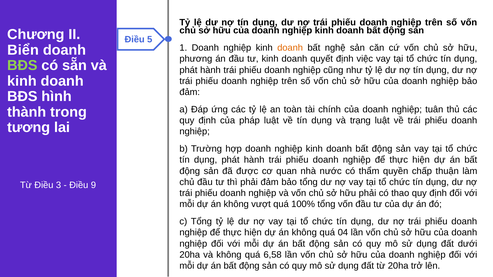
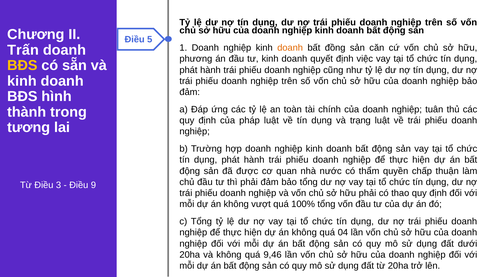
Biển: Biển -> Trấn
nghệ: nghệ -> đồng
BĐS at (22, 66) colour: light green -> yellow
6,58: 6,58 -> 9,46
